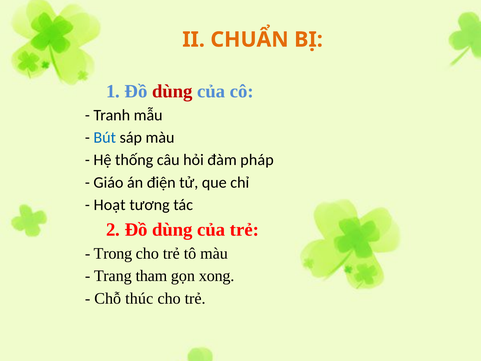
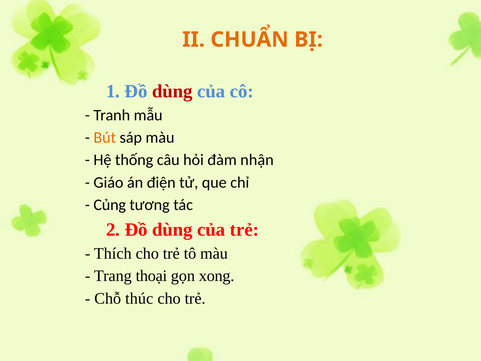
Bút colour: blue -> orange
pháp: pháp -> nhận
Hoạt: Hoạt -> Củng
Trong: Trong -> Thích
tham: tham -> thoại
